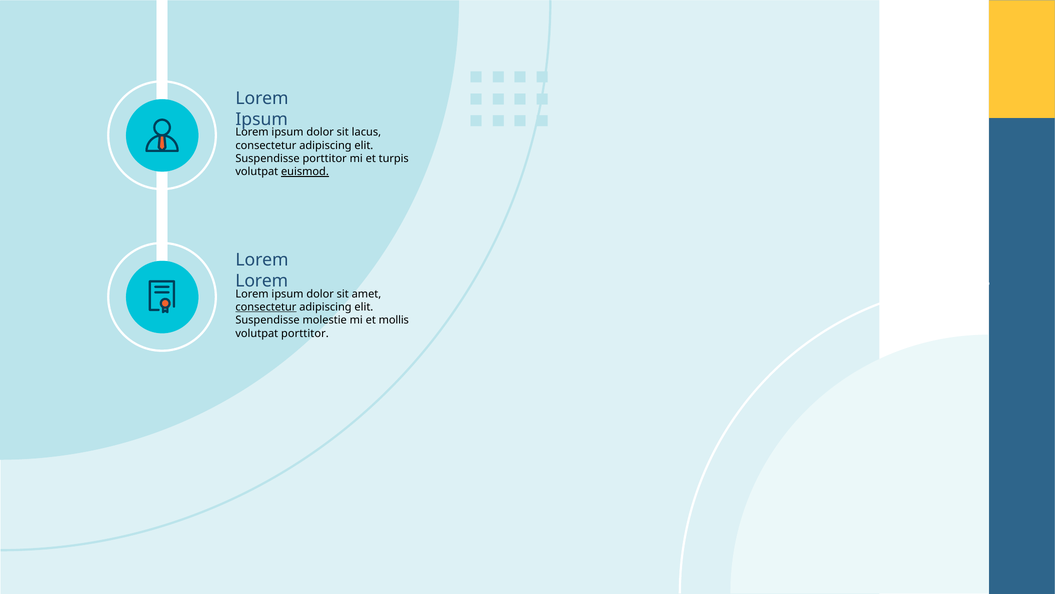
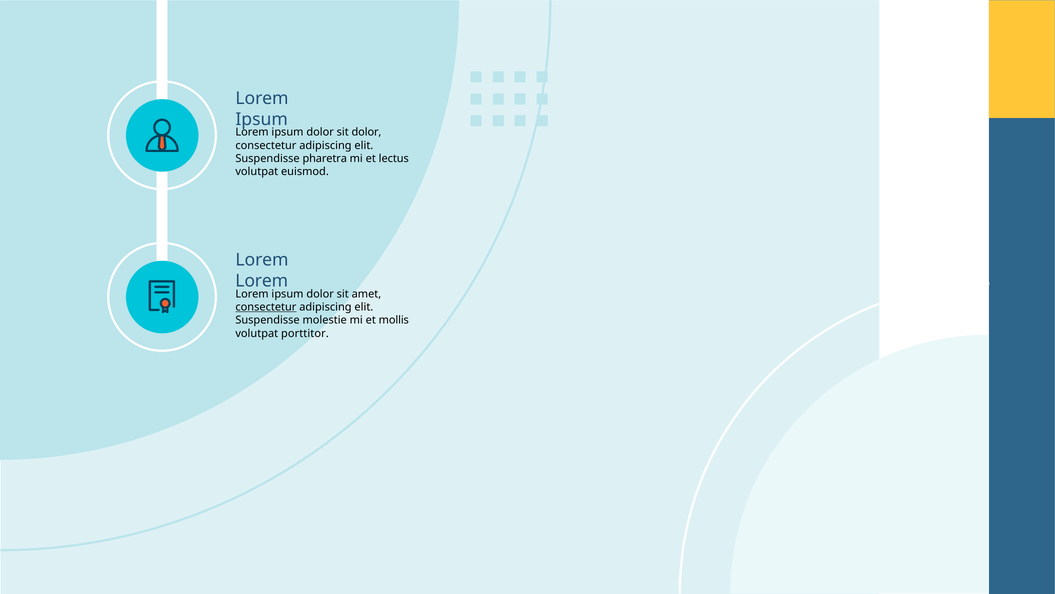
sit lacus: lacus -> dolor
Suspendisse porttitor: porttitor -> pharetra
turpis: turpis -> lectus
euismod underline: present -> none
